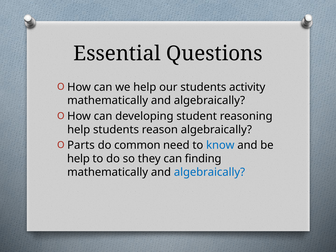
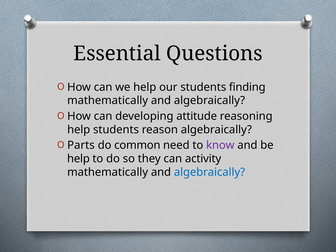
activity: activity -> finding
student: student -> attitude
know colour: blue -> purple
finding: finding -> activity
